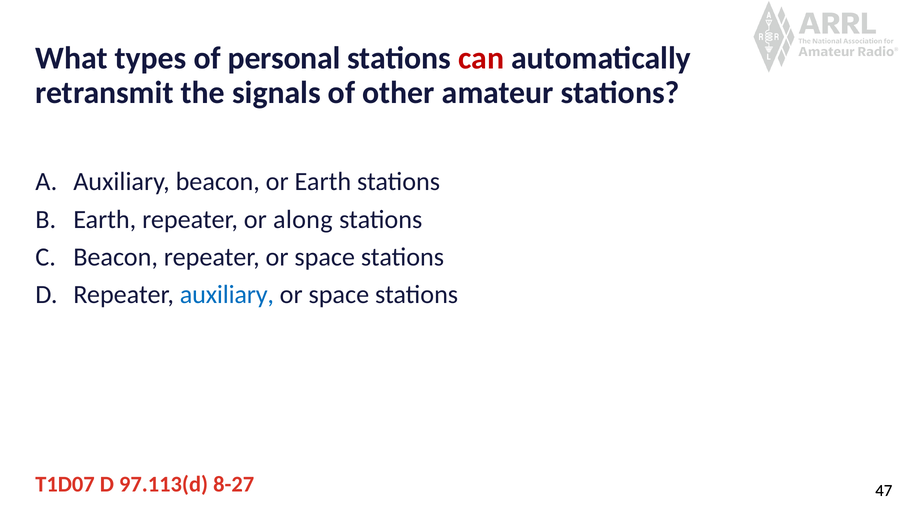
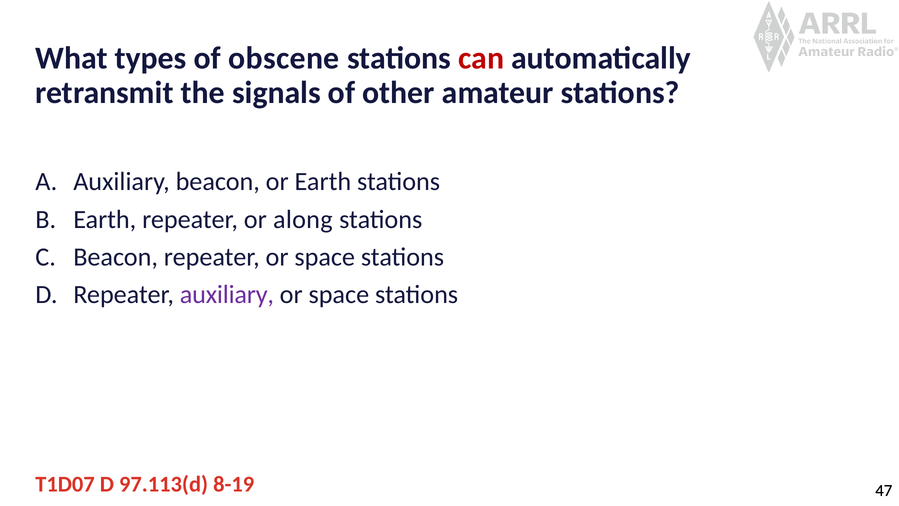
personal: personal -> obscene
auxiliary at (227, 294) colour: blue -> purple
8-27: 8-27 -> 8-19
